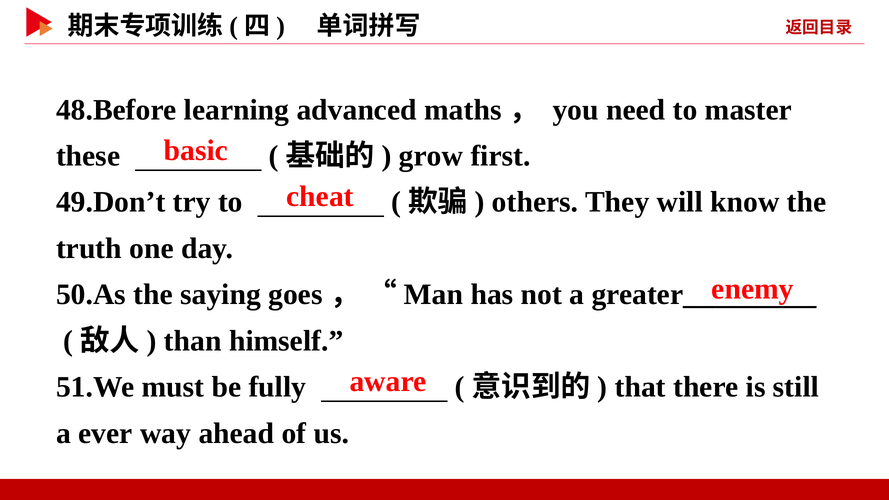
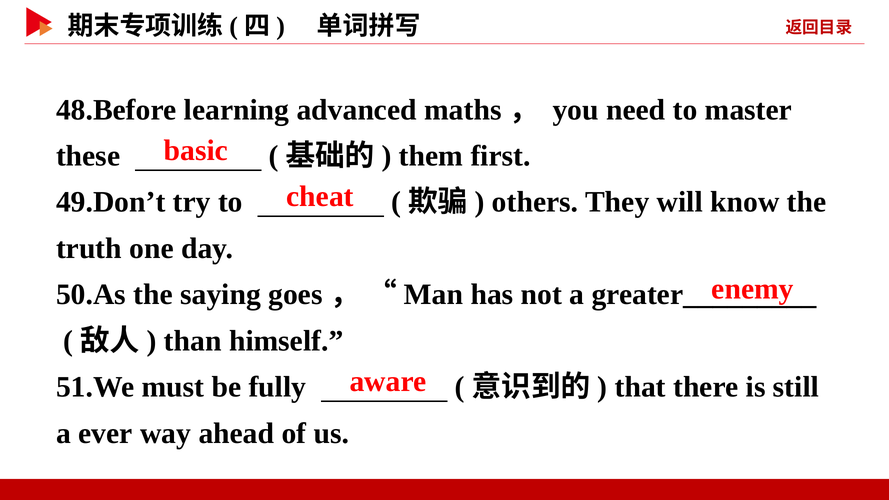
grow: grow -> them
